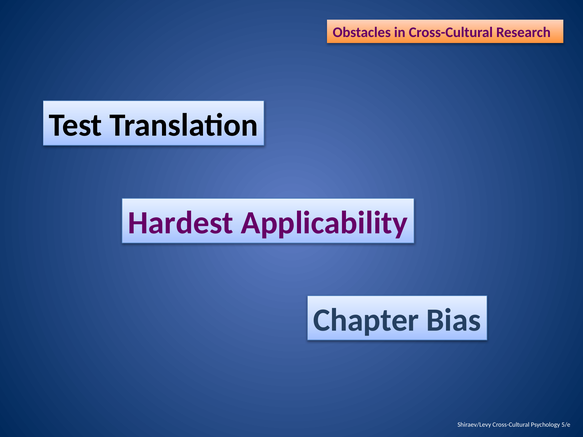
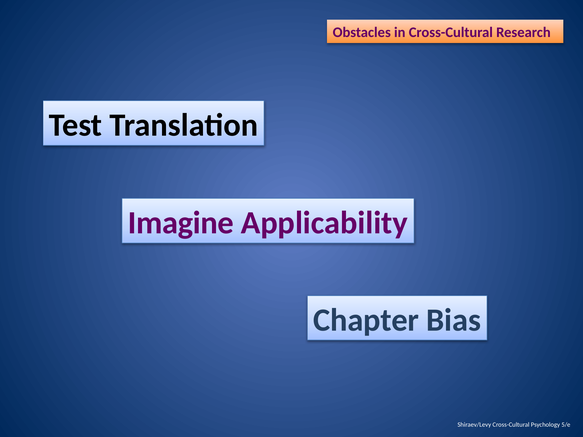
Hardest: Hardest -> Imagine
